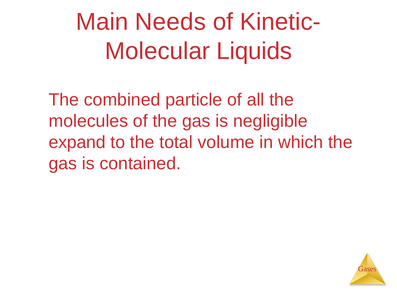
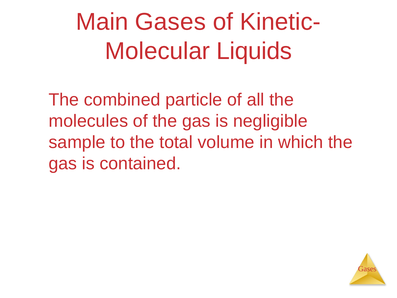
Main Needs: Needs -> Gases
expand: expand -> sample
